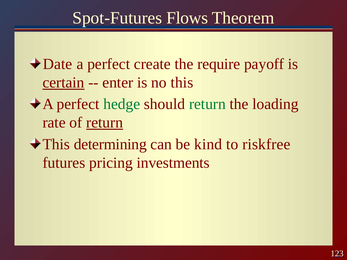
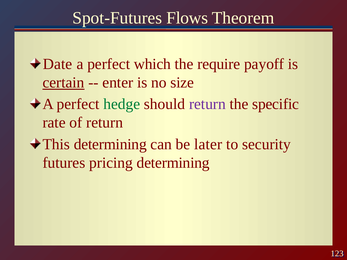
create: create -> which
no this: this -> size
return at (207, 104) colour: green -> purple
loading: loading -> specific
return at (105, 123) underline: present -> none
kind: kind -> later
riskfree: riskfree -> security
pricing investments: investments -> determining
